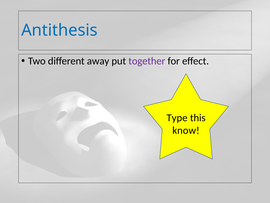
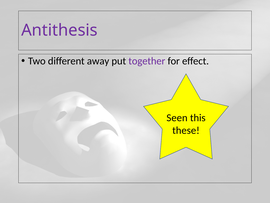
Antithesis colour: blue -> purple
Type: Type -> Seen
know: know -> these
